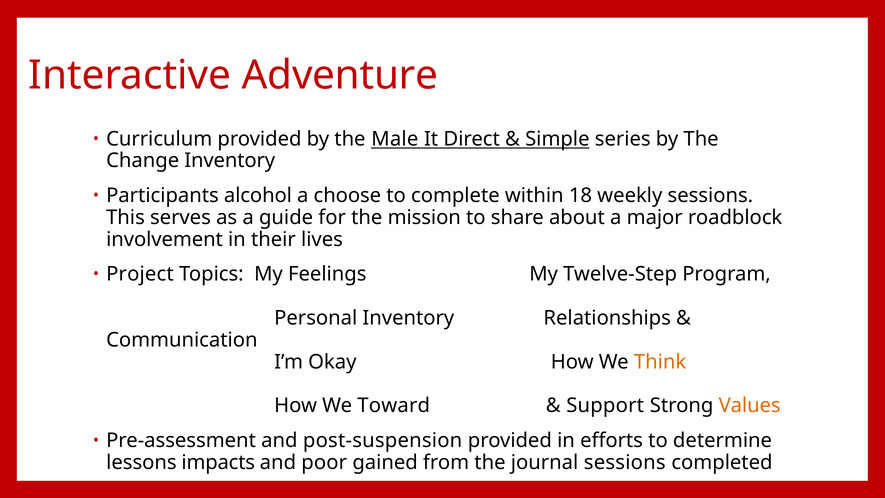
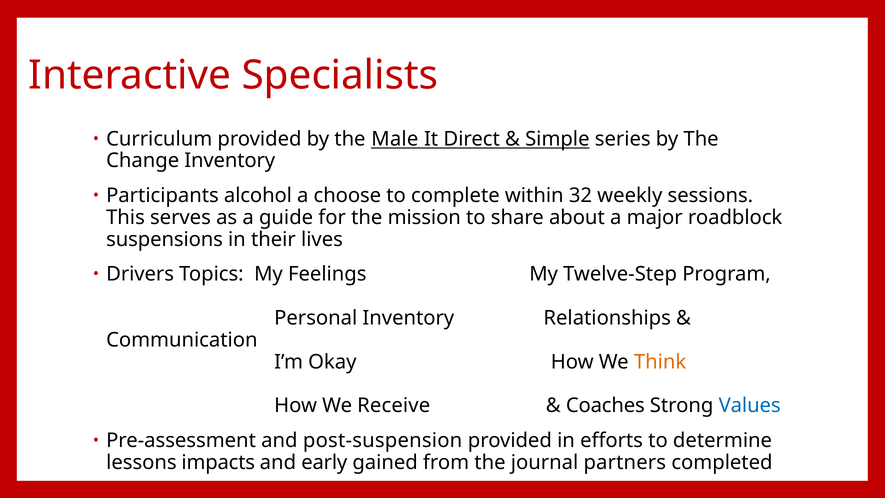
Adventure: Adventure -> Specialists
18: 18 -> 32
involvement: involvement -> suspensions
Project: Project -> Drivers
Toward: Toward -> Receive
Support: Support -> Coaches
Values colour: orange -> blue
poor: poor -> early
journal sessions: sessions -> partners
